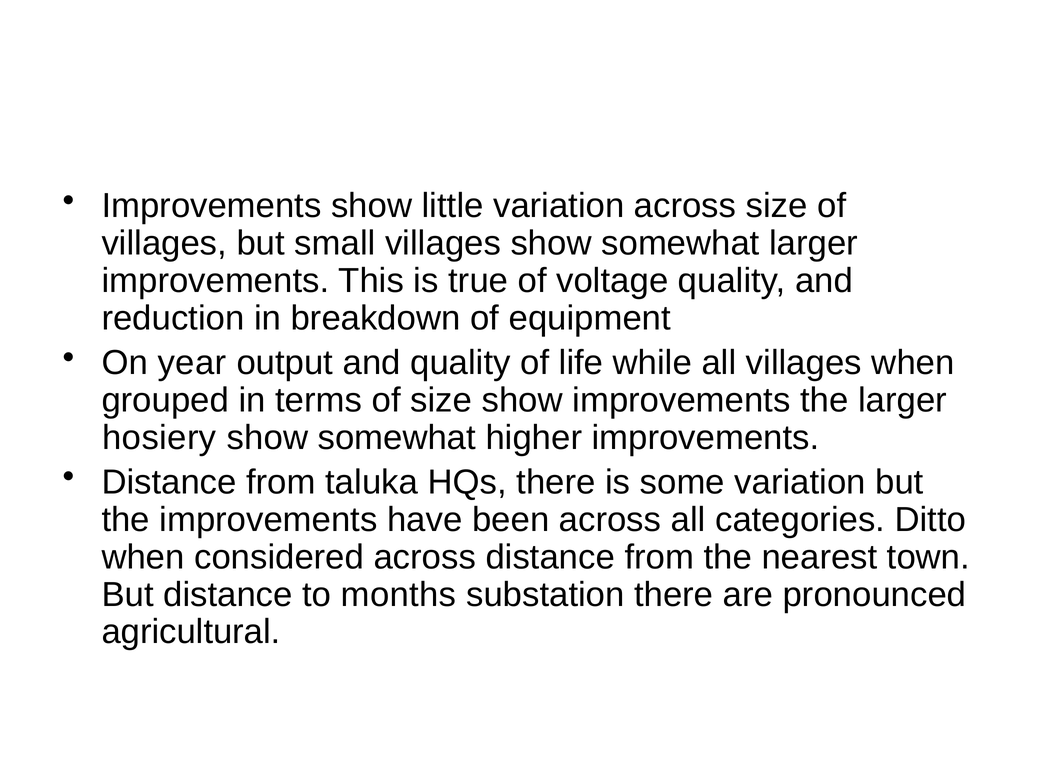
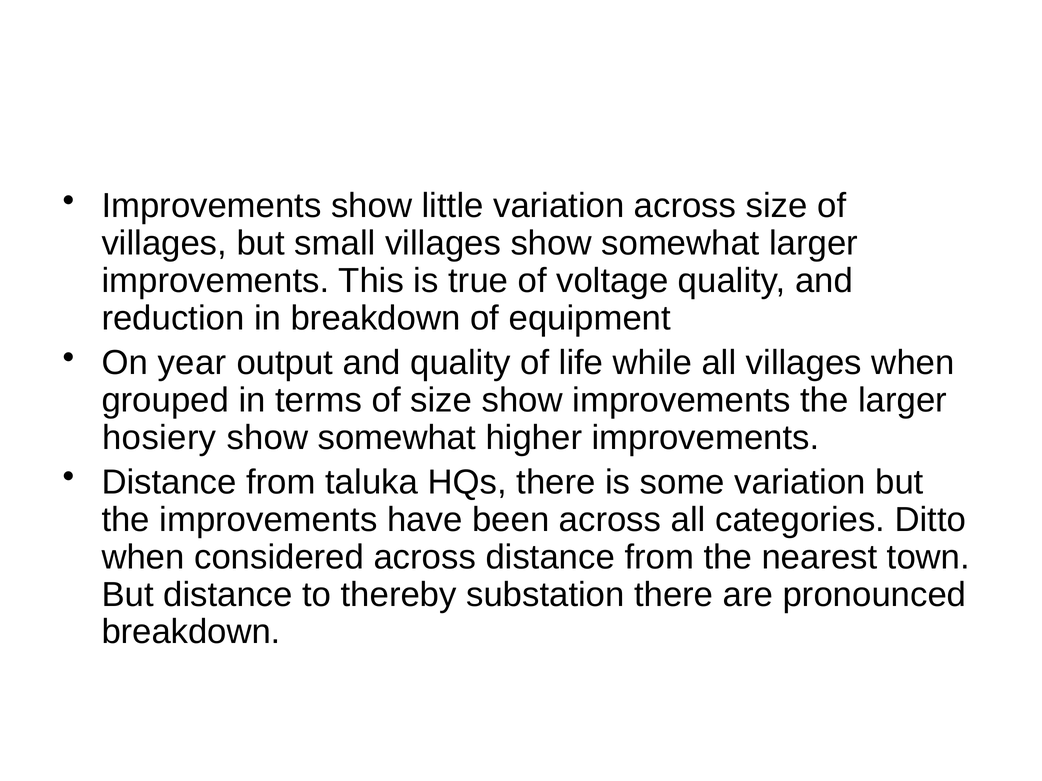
months: months -> thereby
agricultural at (191, 632): agricultural -> breakdown
